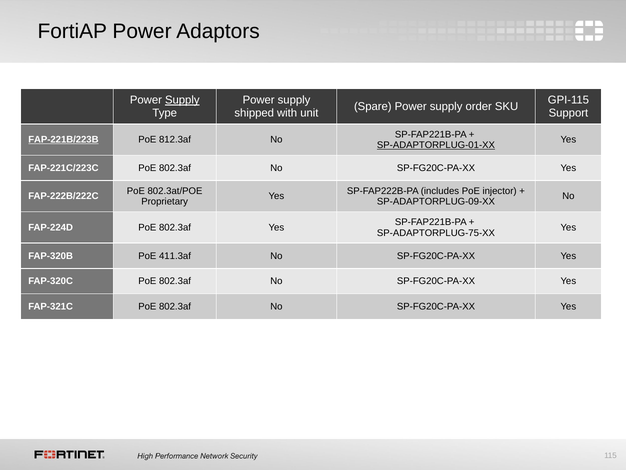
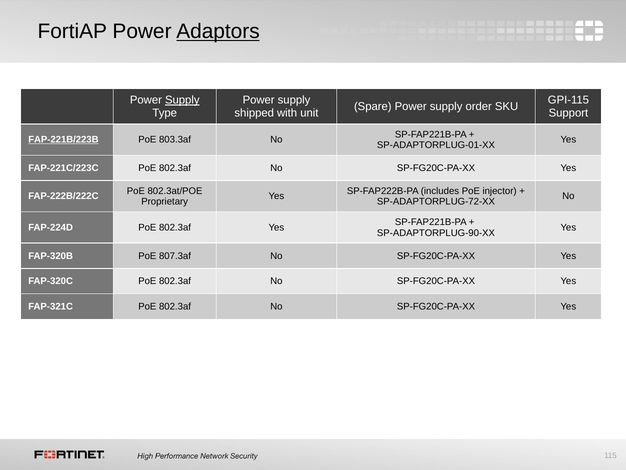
Adaptors underline: none -> present
812.3af: 812.3af -> 803.3af
SP-ADAPTORPLUG-01-XX underline: present -> none
SP-ADAPTORPLUG-09-XX: SP-ADAPTORPLUG-09-XX -> SP-ADAPTORPLUG-72-XX
SP-ADAPTORPLUG-75-XX: SP-ADAPTORPLUG-75-XX -> SP-ADAPTORPLUG-90-XX
411.3af: 411.3af -> 807.3af
